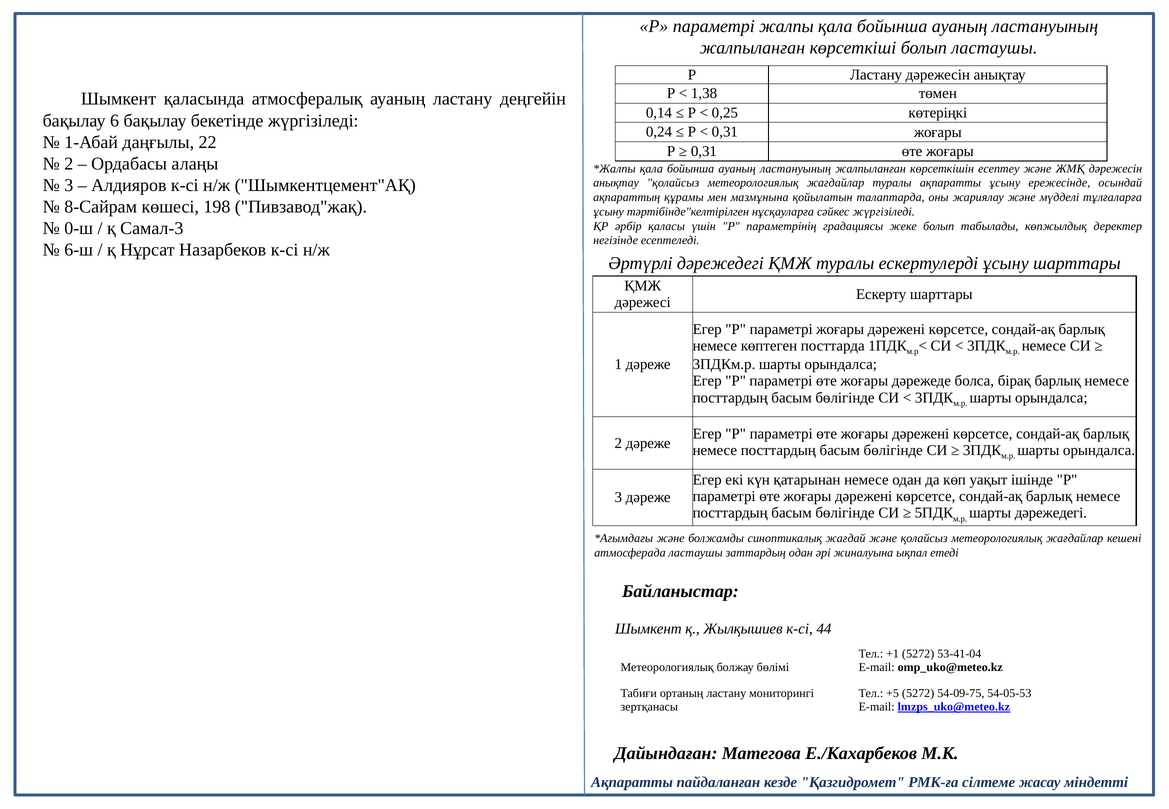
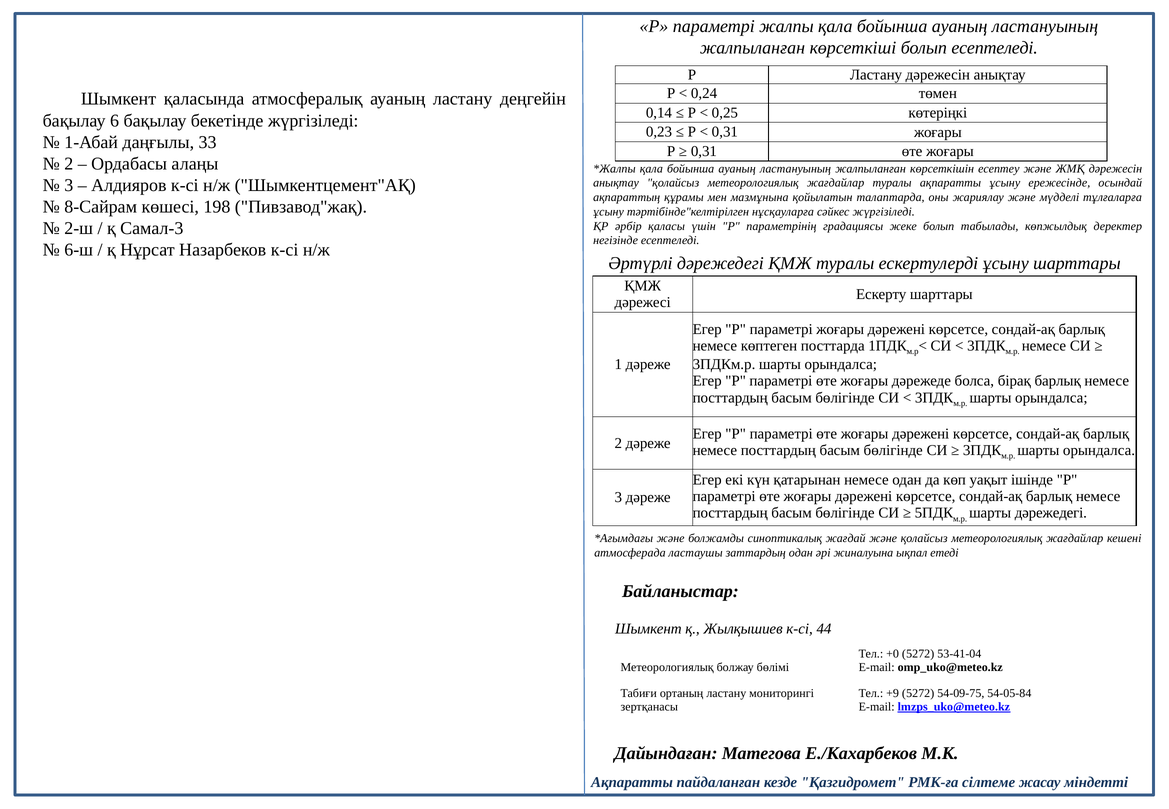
болып ластаушы: ластаушы -> есептеледі
1,38: 1,38 -> 0,24
0,24: 0,24 -> 0,23
22: 22 -> 33
0-ш: 0-ш -> 2-ш
+1: +1 -> +0
+5: +5 -> +9
54-05-53: 54-05-53 -> 54-05-84
